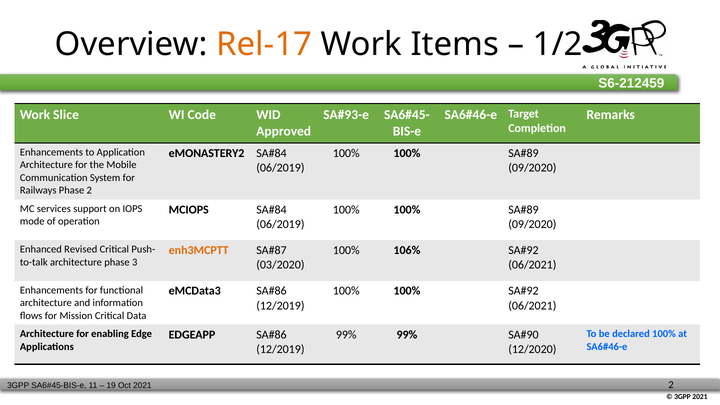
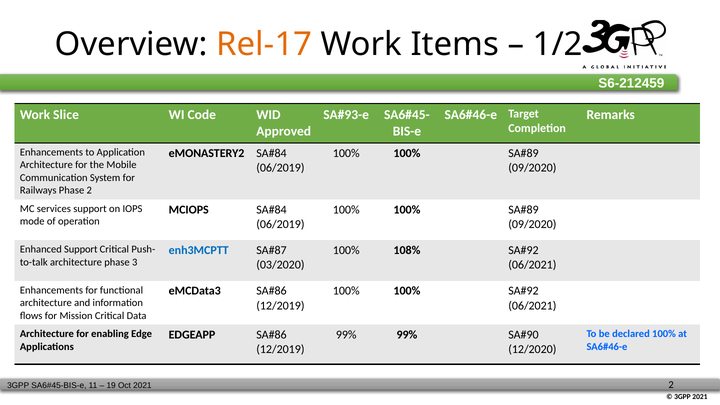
Enhanced Revised: Revised -> Support
enh3MCPTT colour: orange -> blue
106%: 106% -> 108%
